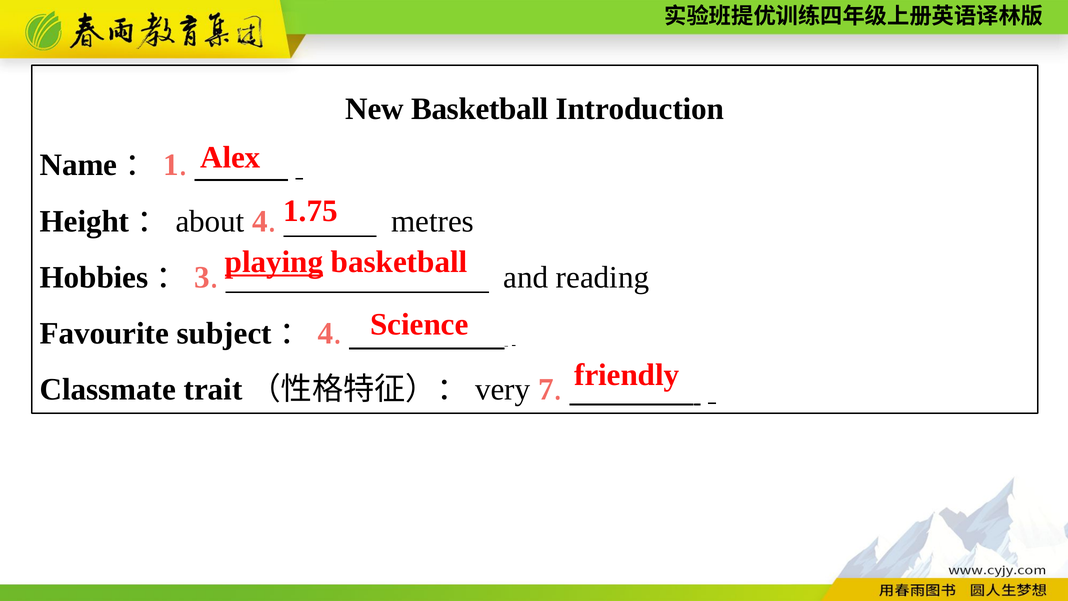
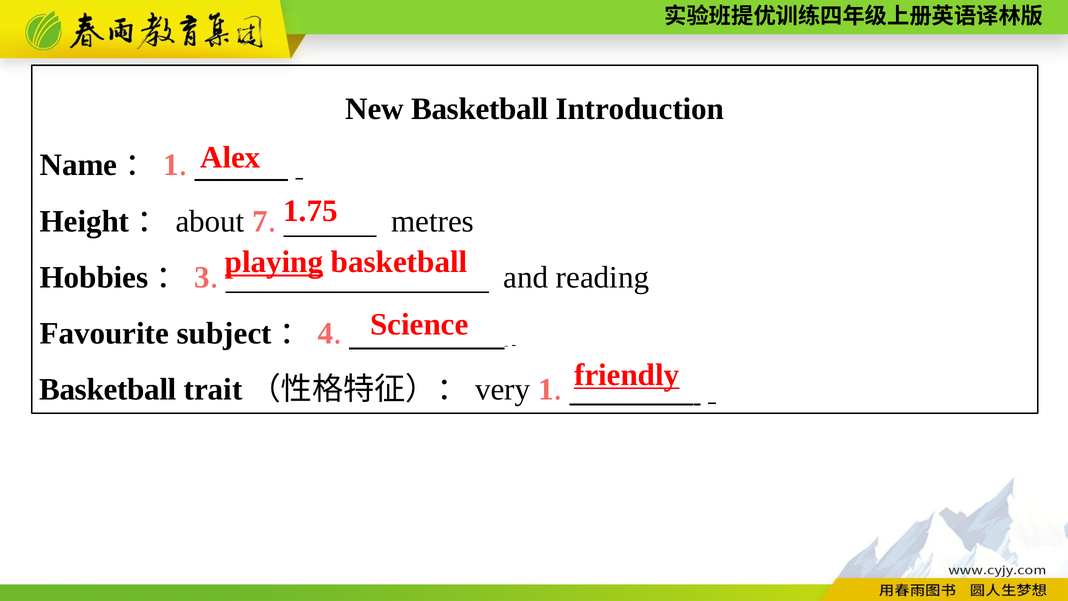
4 at (260, 221): 4 -> 7
friendly underline: none -> present
Classmate at (108, 390): Classmate -> Basketball
7 at (546, 390): 7 -> 1
